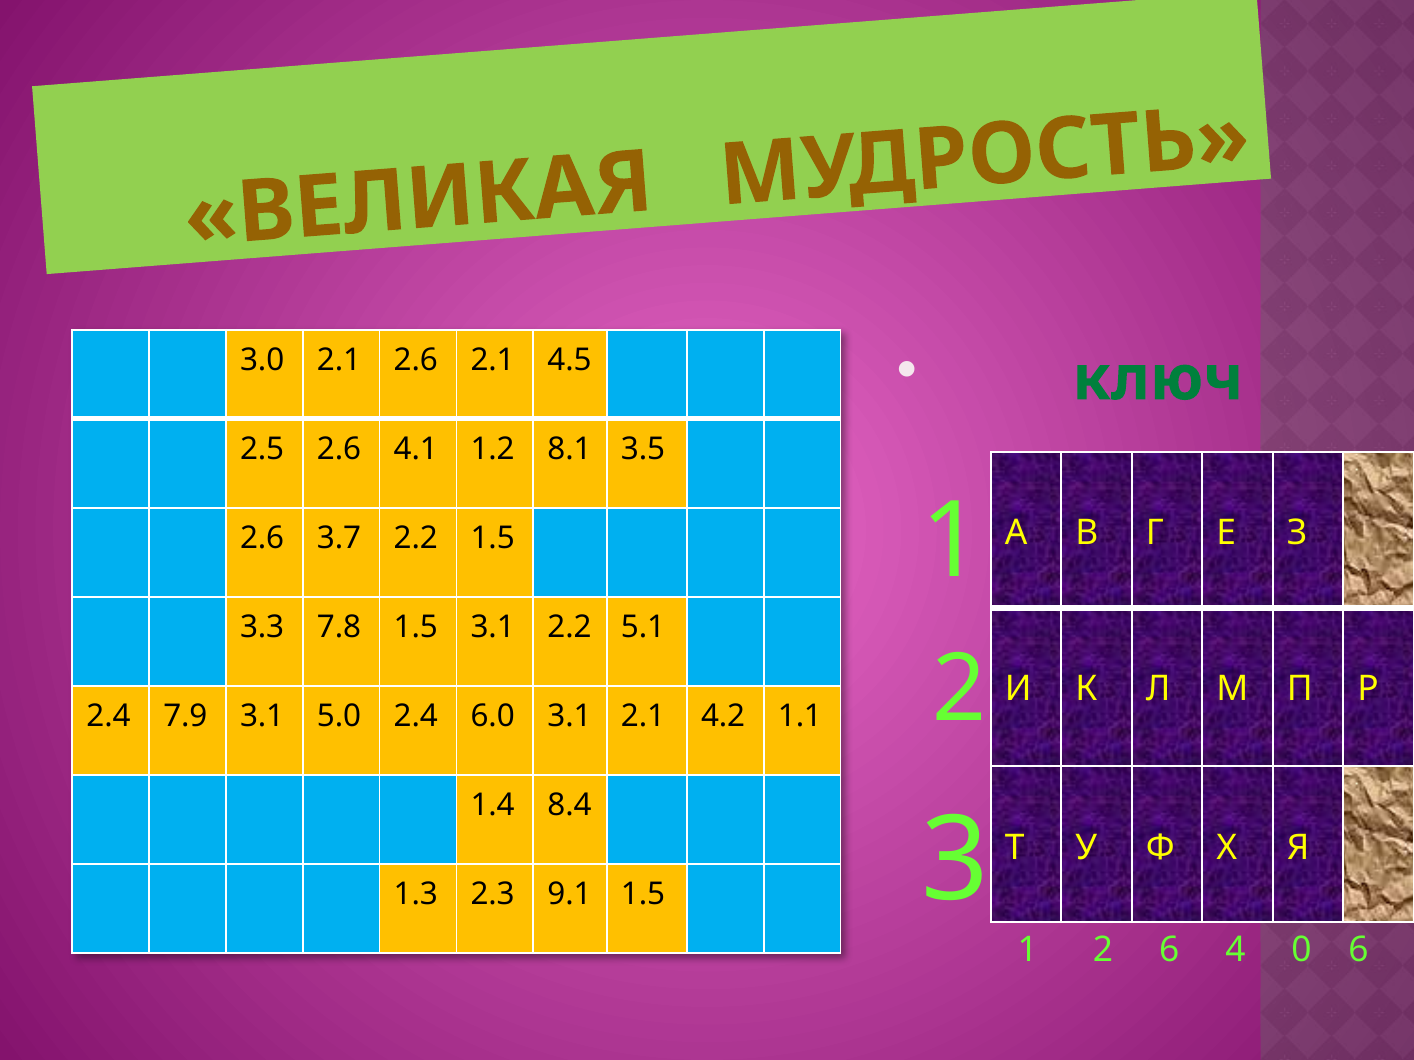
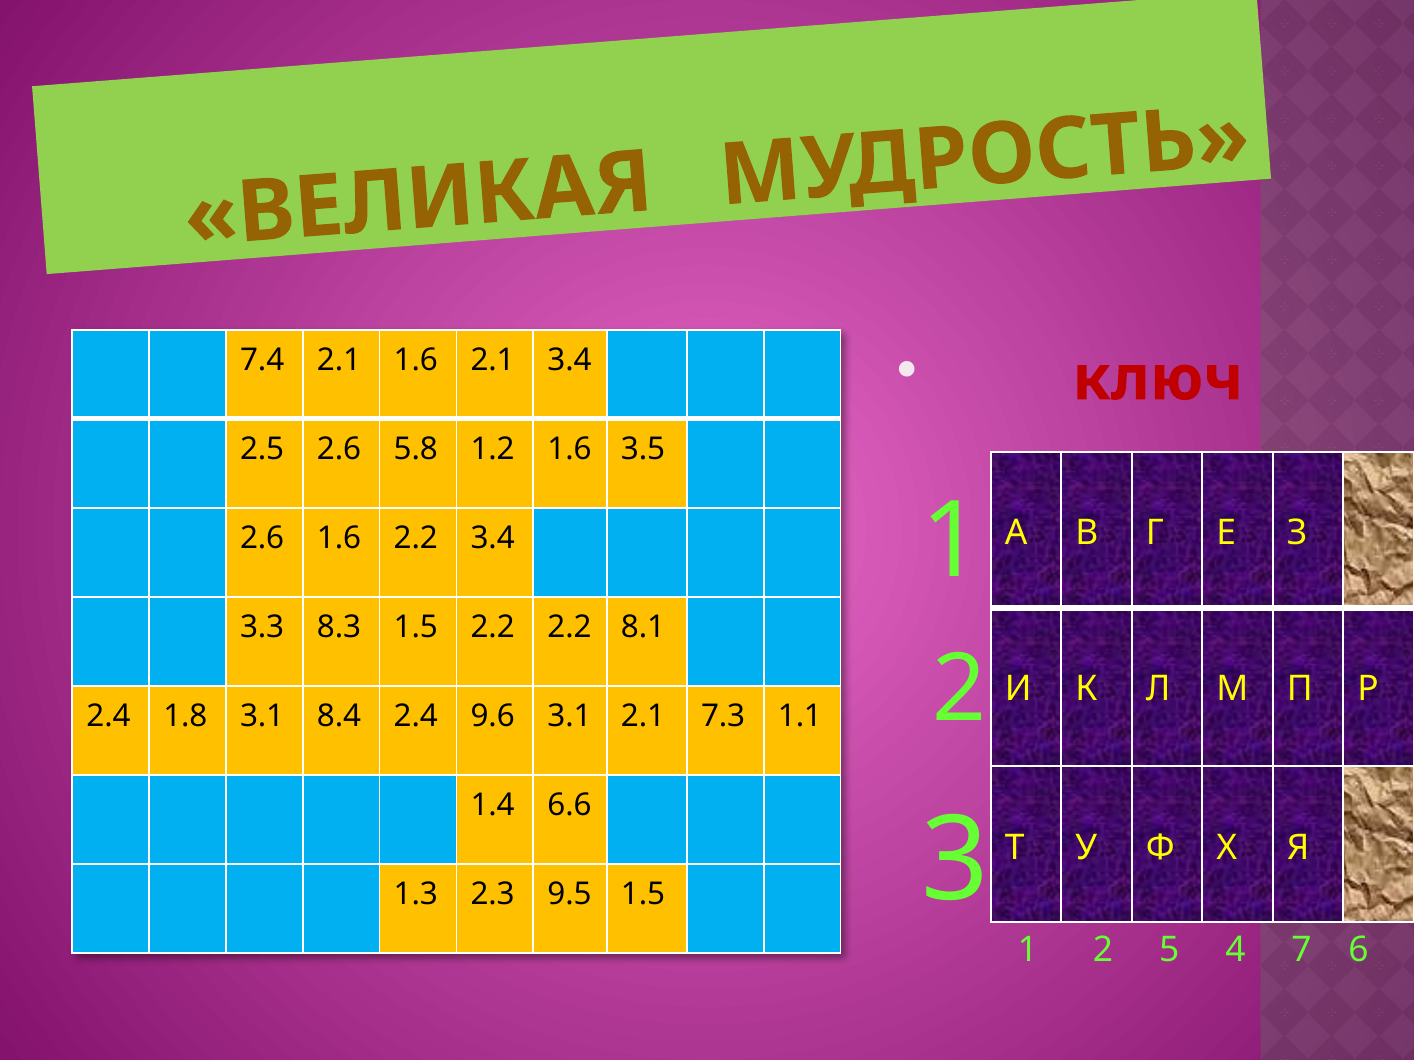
3.0: 3.0 -> 7.4
2.1 2.6: 2.6 -> 1.6
2.1 4.5: 4.5 -> 3.4
ключ colour: green -> red
4.1: 4.1 -> 5.8
1.2 8.1: 8.1 -> 1.6
2.6 3.7: 3.7 -> 1.6
2.2 1.5: 1.5 -> 3.4
7.8: 7.8 -> 8.3
1.5 3.1: 3.1 -> 2.2
5.1: 5.1 -> 8.1
7.9: 7.9 -> 1.8
5.0: 5.0 -> 8.4
6.0: 6.0 -> 9.6
4.2: 4.2 -> 7.3
8.4: 8.4 -> 6.6
9.1: 9.1 -> 9.5
2 6: 6 -> 5
0: 0 -> 7
